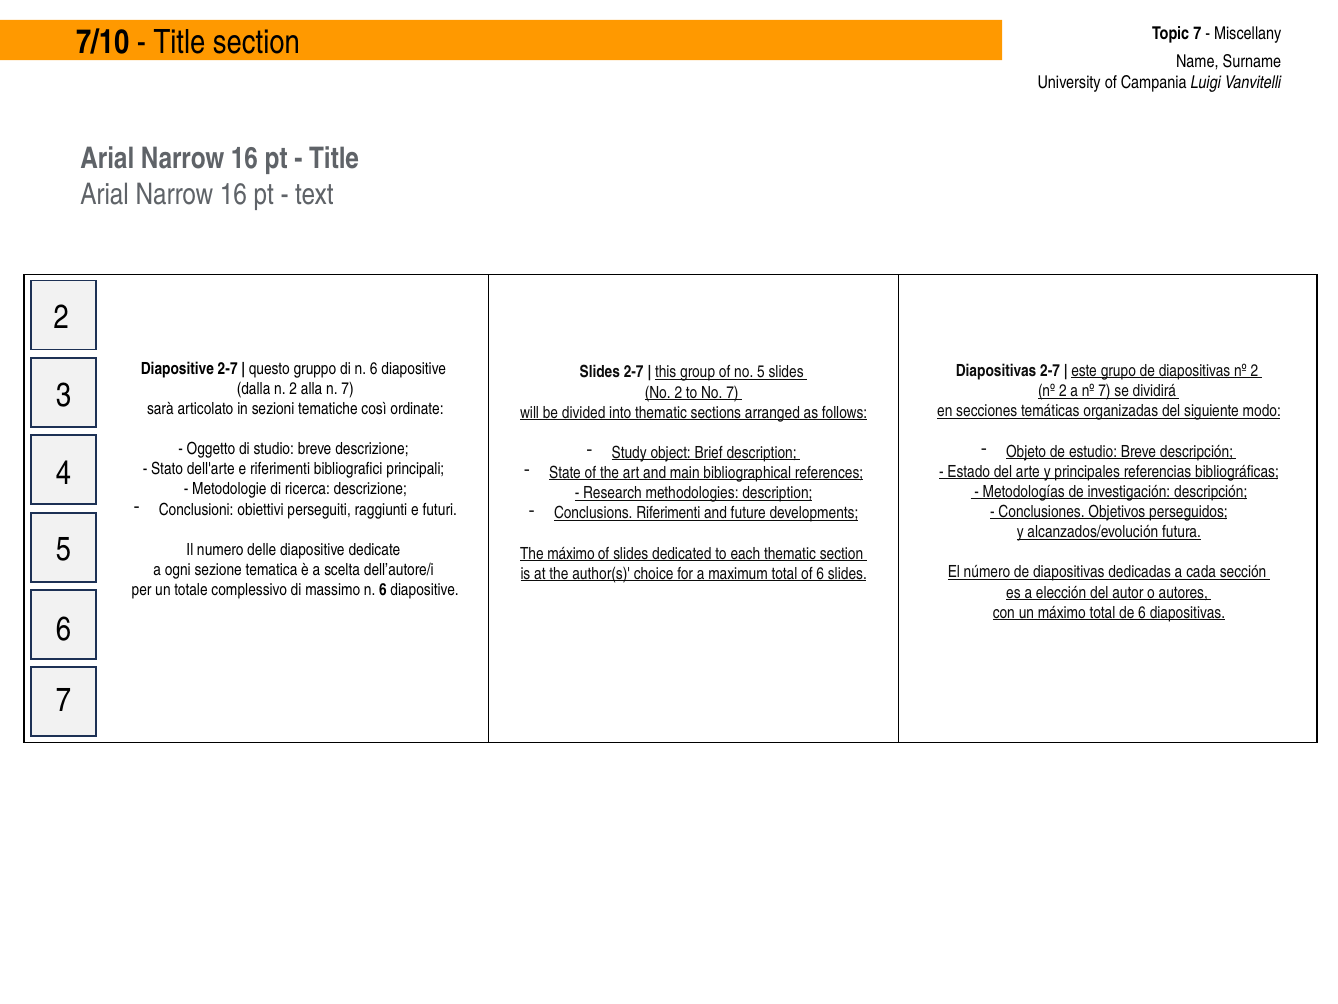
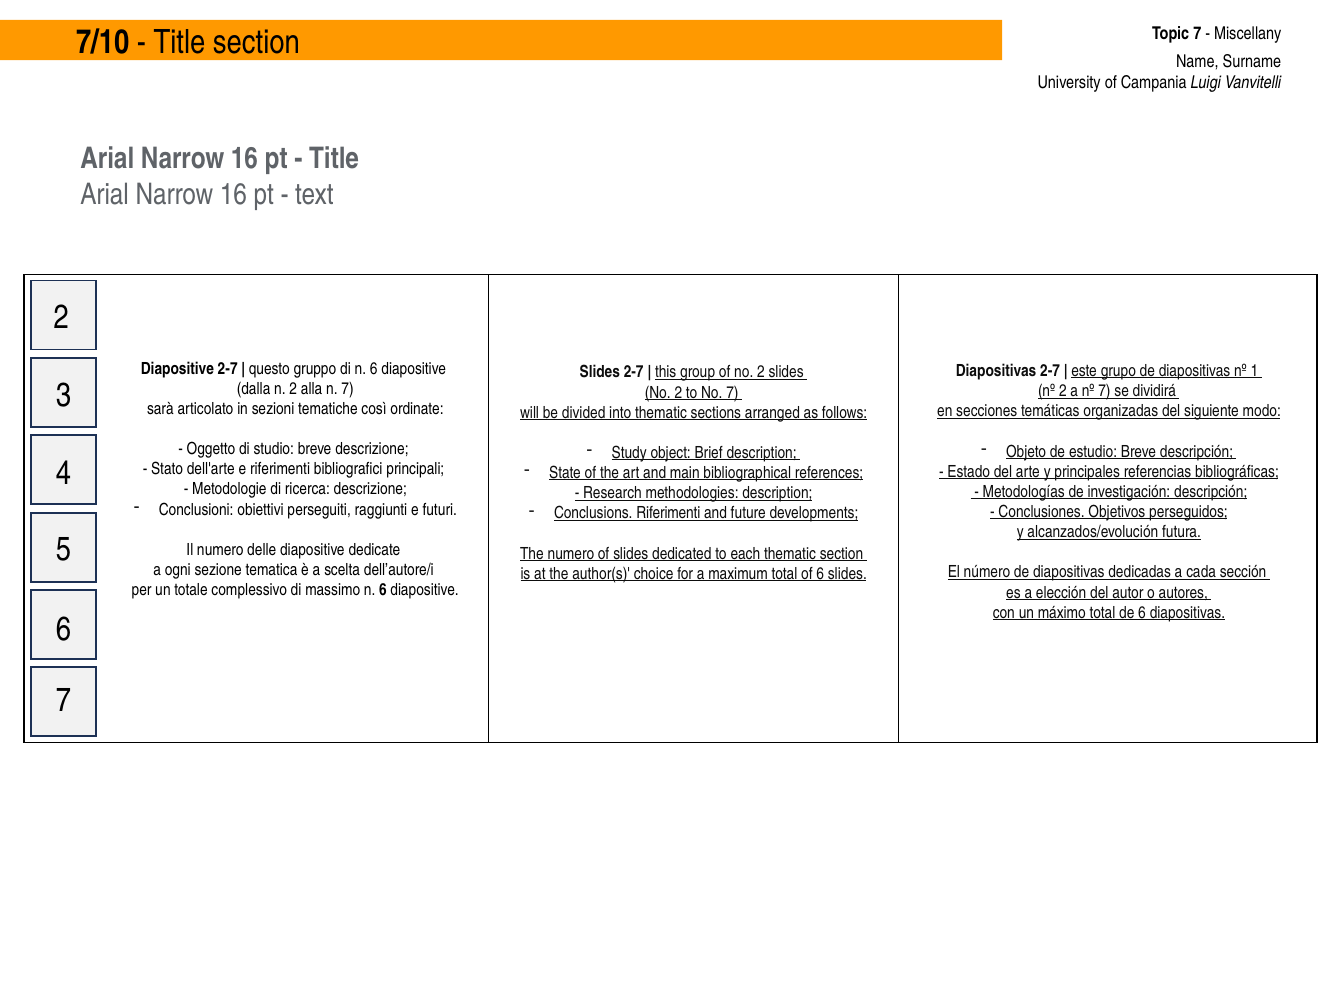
diapositivas nº 2: 2 -> 1
of no 5: 5 -> 2
The máximo: máximo -> numero
